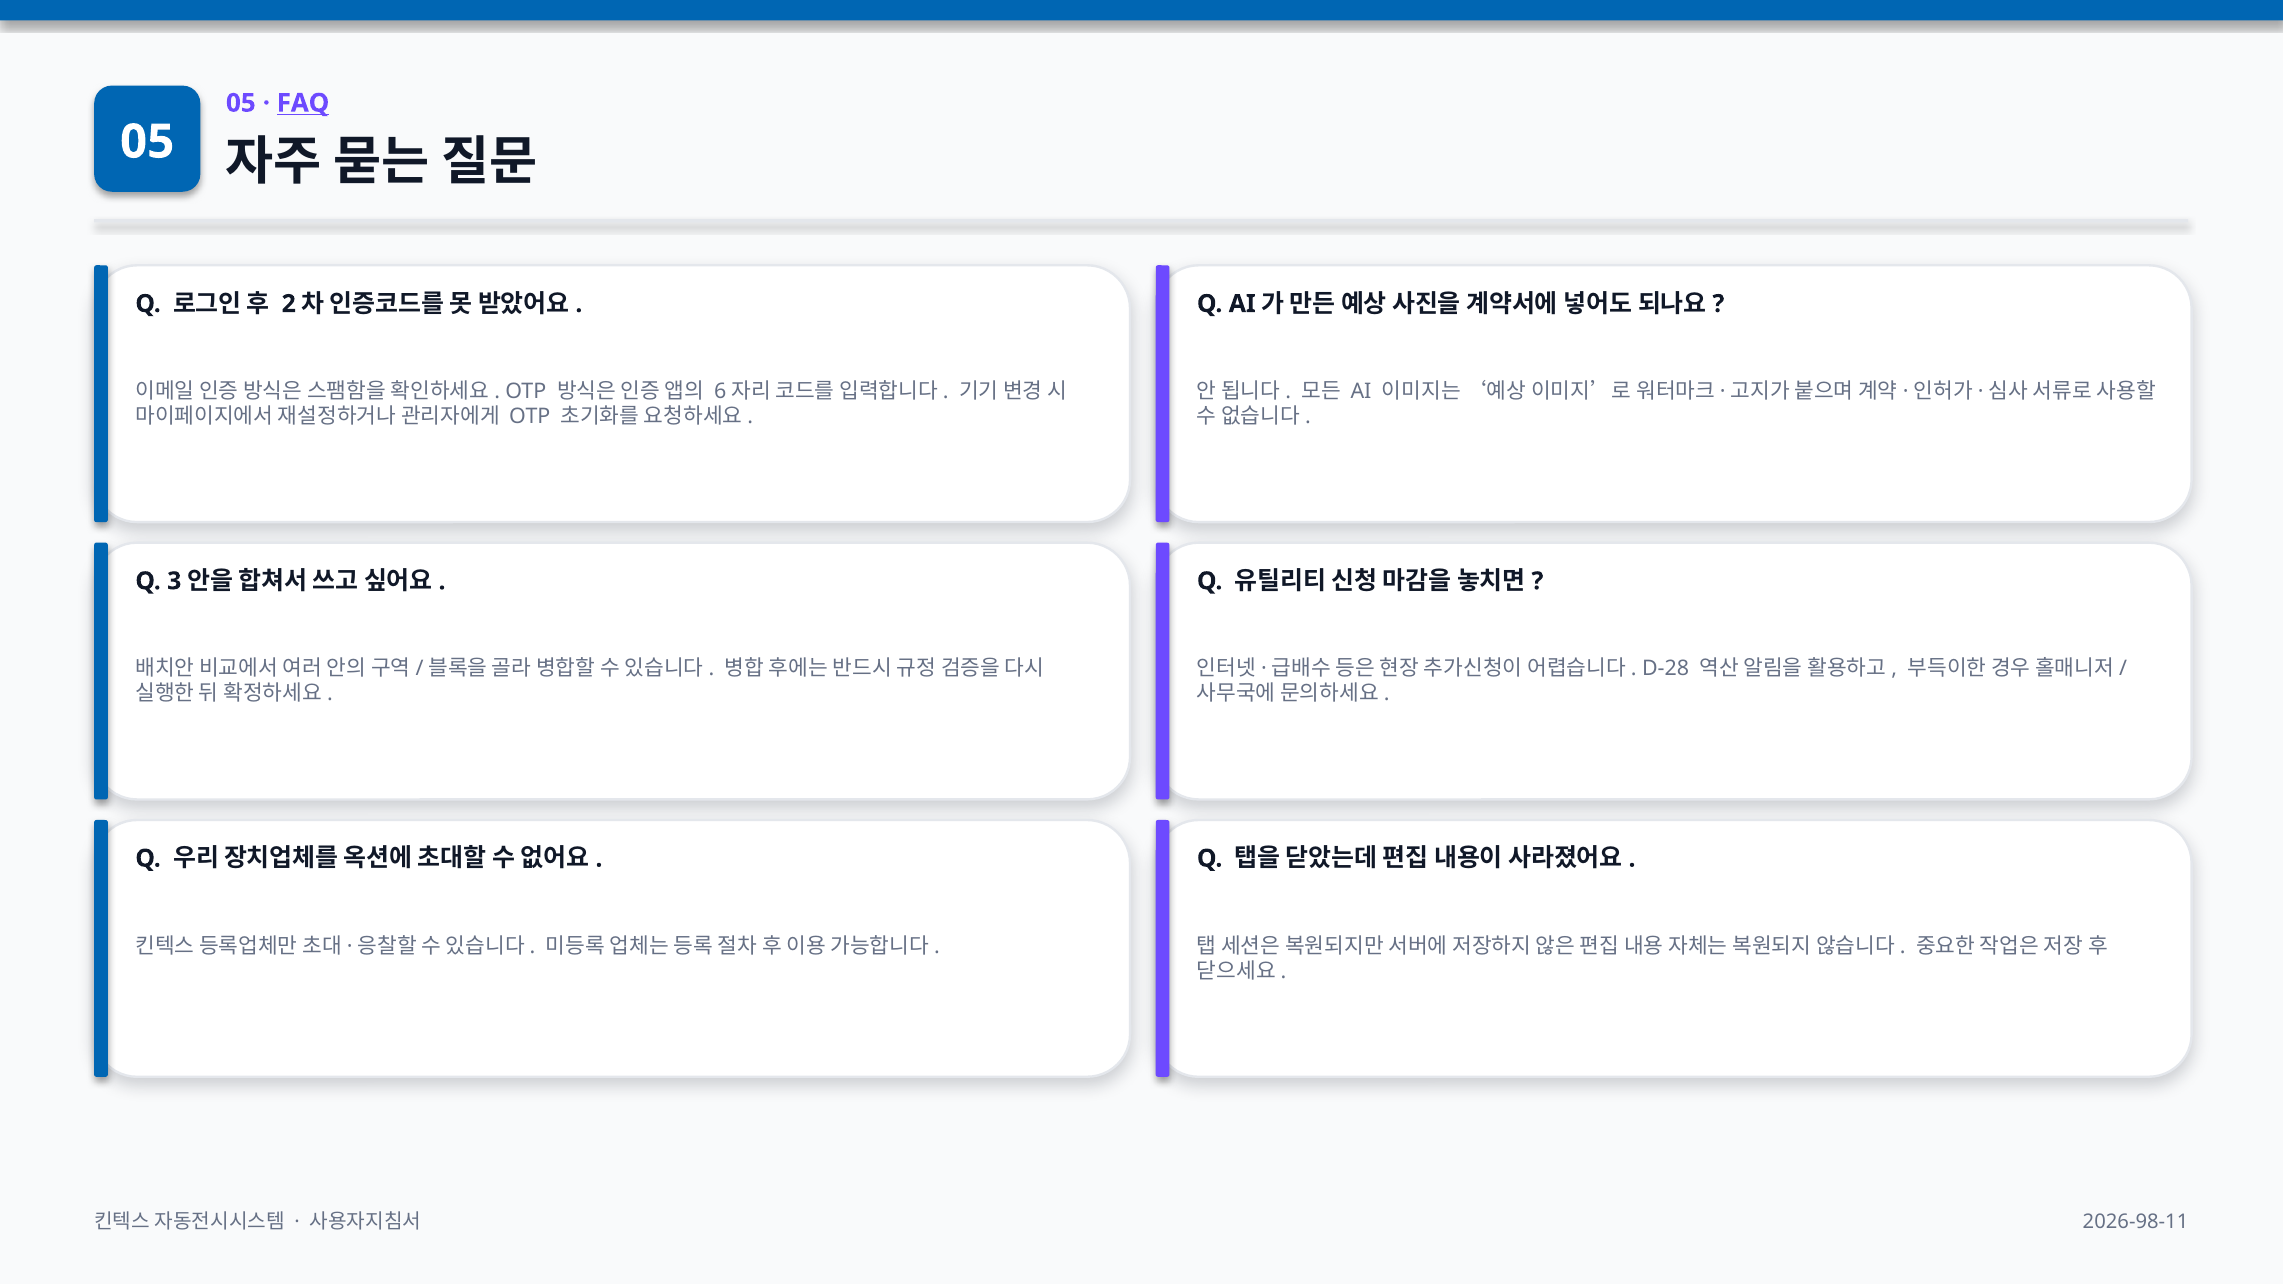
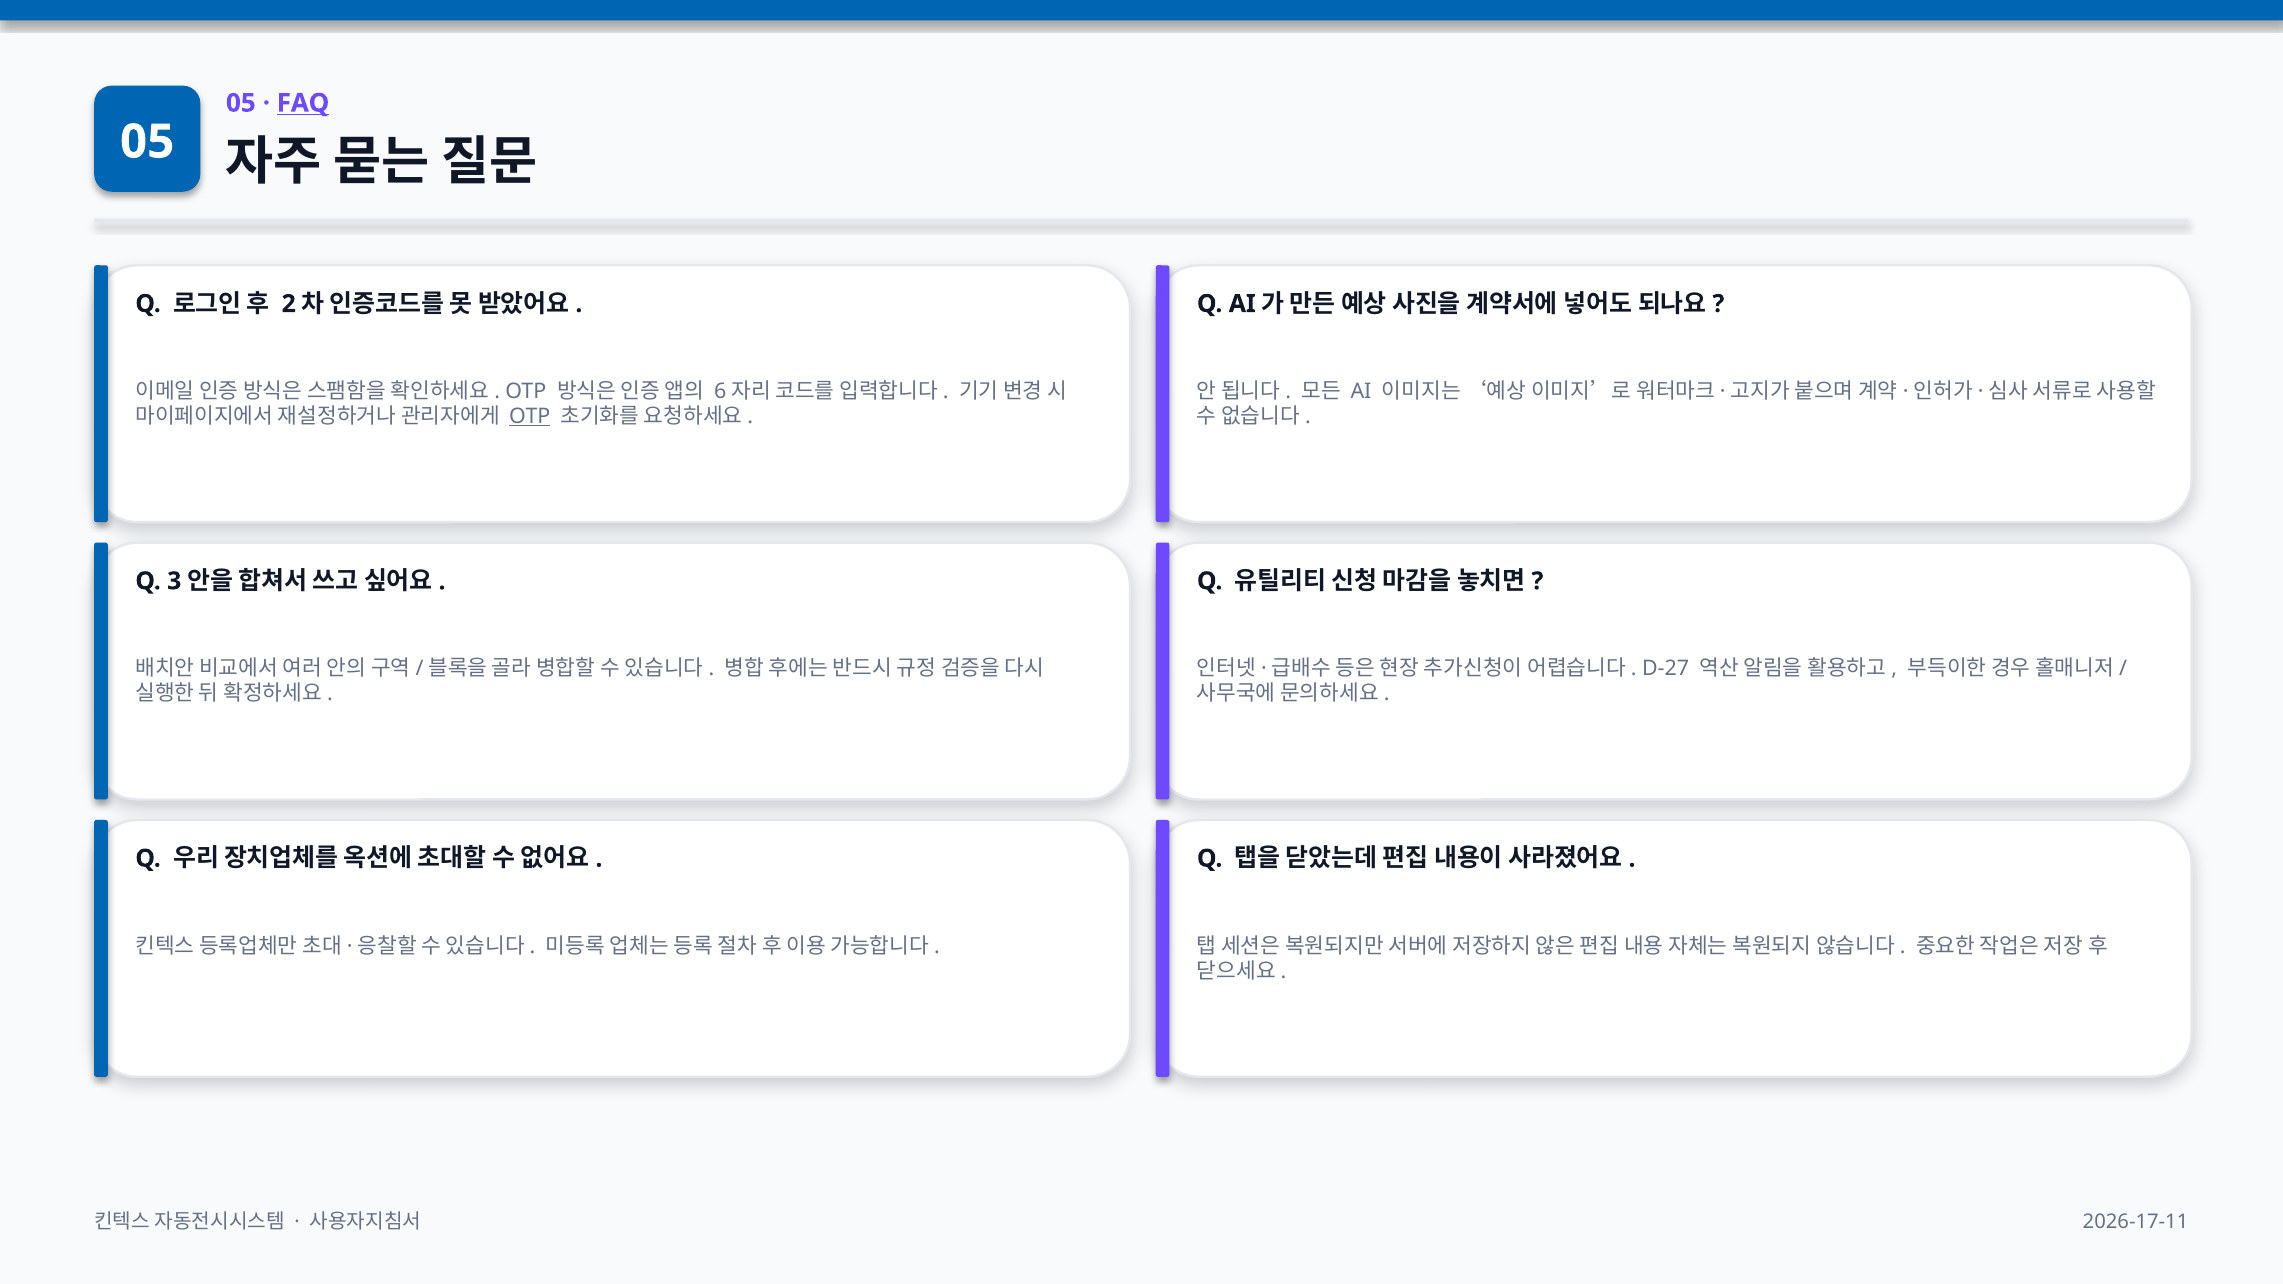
OTP at (530, 417) underline: none -> present
D-28: D-28 -> D-27
2026-98-11: 2026-98-11 -> 2026-17-11
